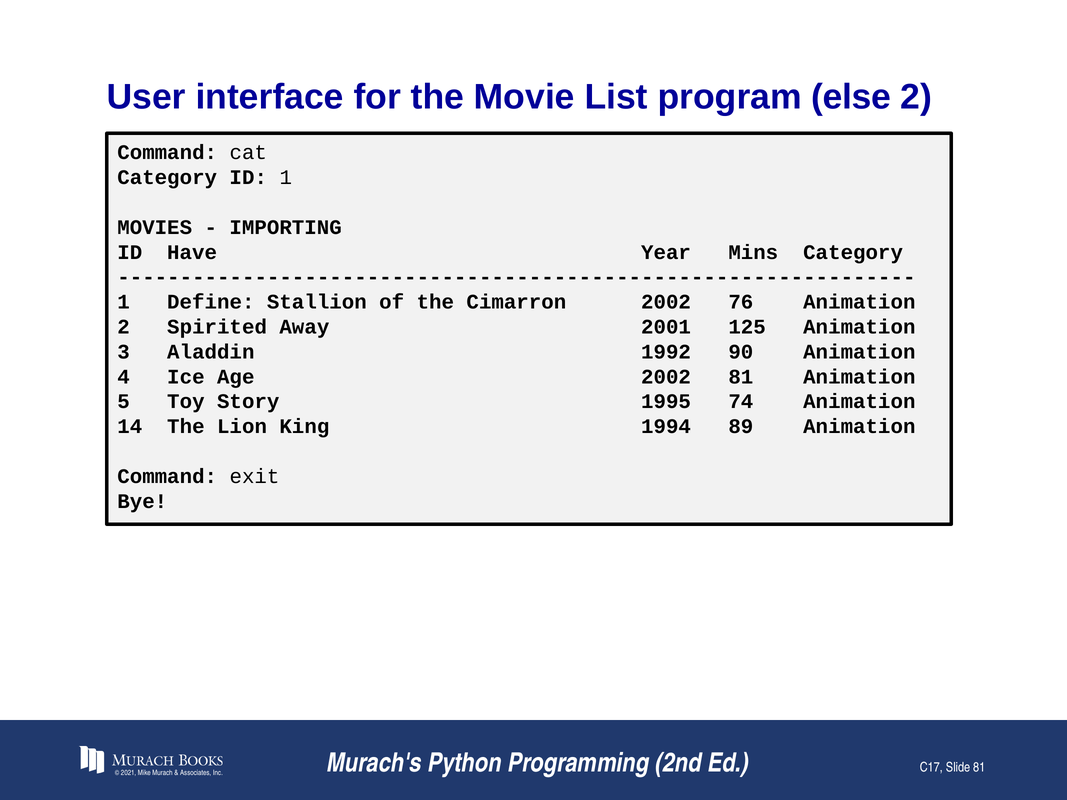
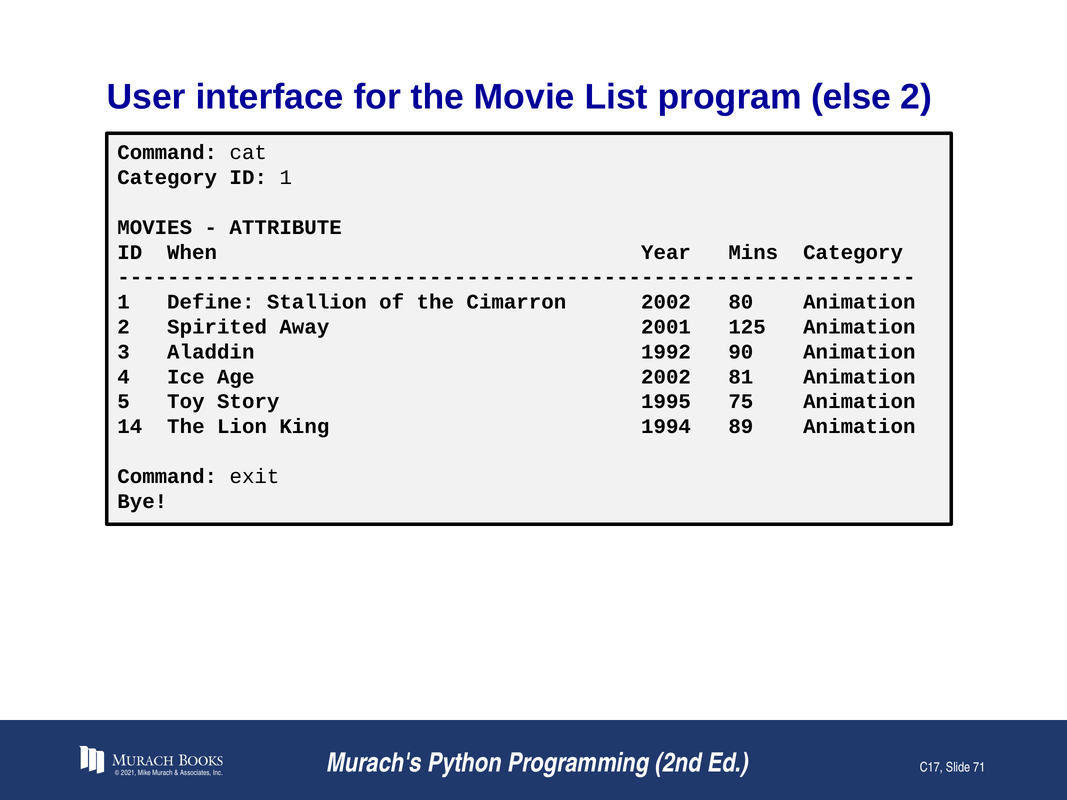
IMPORTING: IMPORTING -> ATTRIBUTE
Have: Have -> When
76: 76 -> 80
74: 74 -> 75
Slide 81: 81 -> 71
